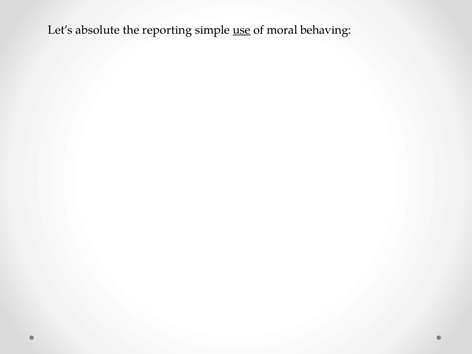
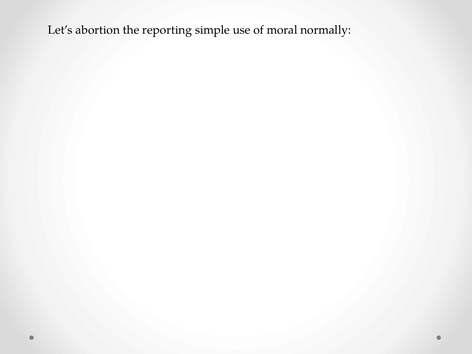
absolute: absolute -> abortion
use underline: present -> none
behaving: behaving -> normally
